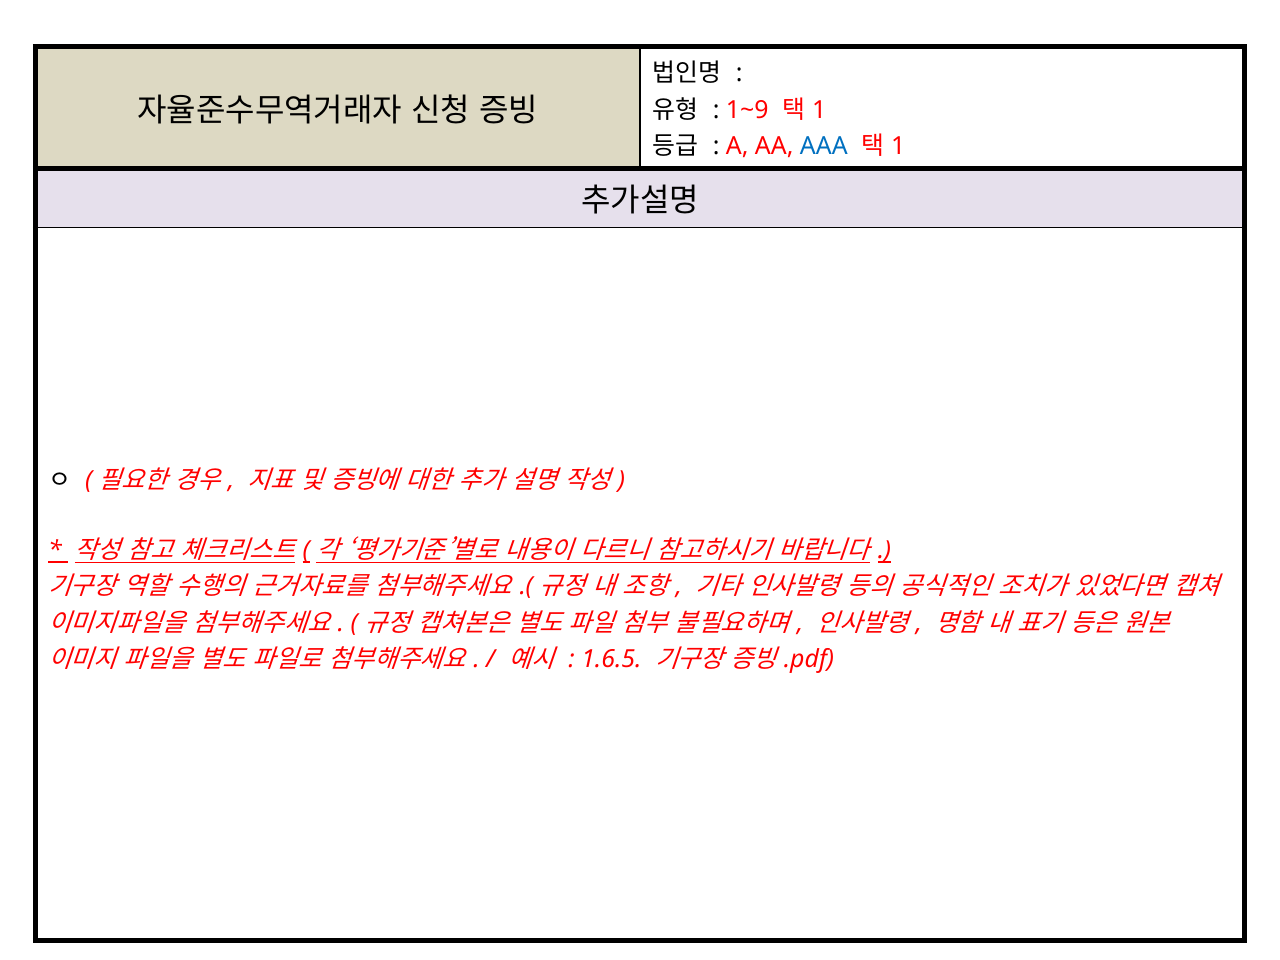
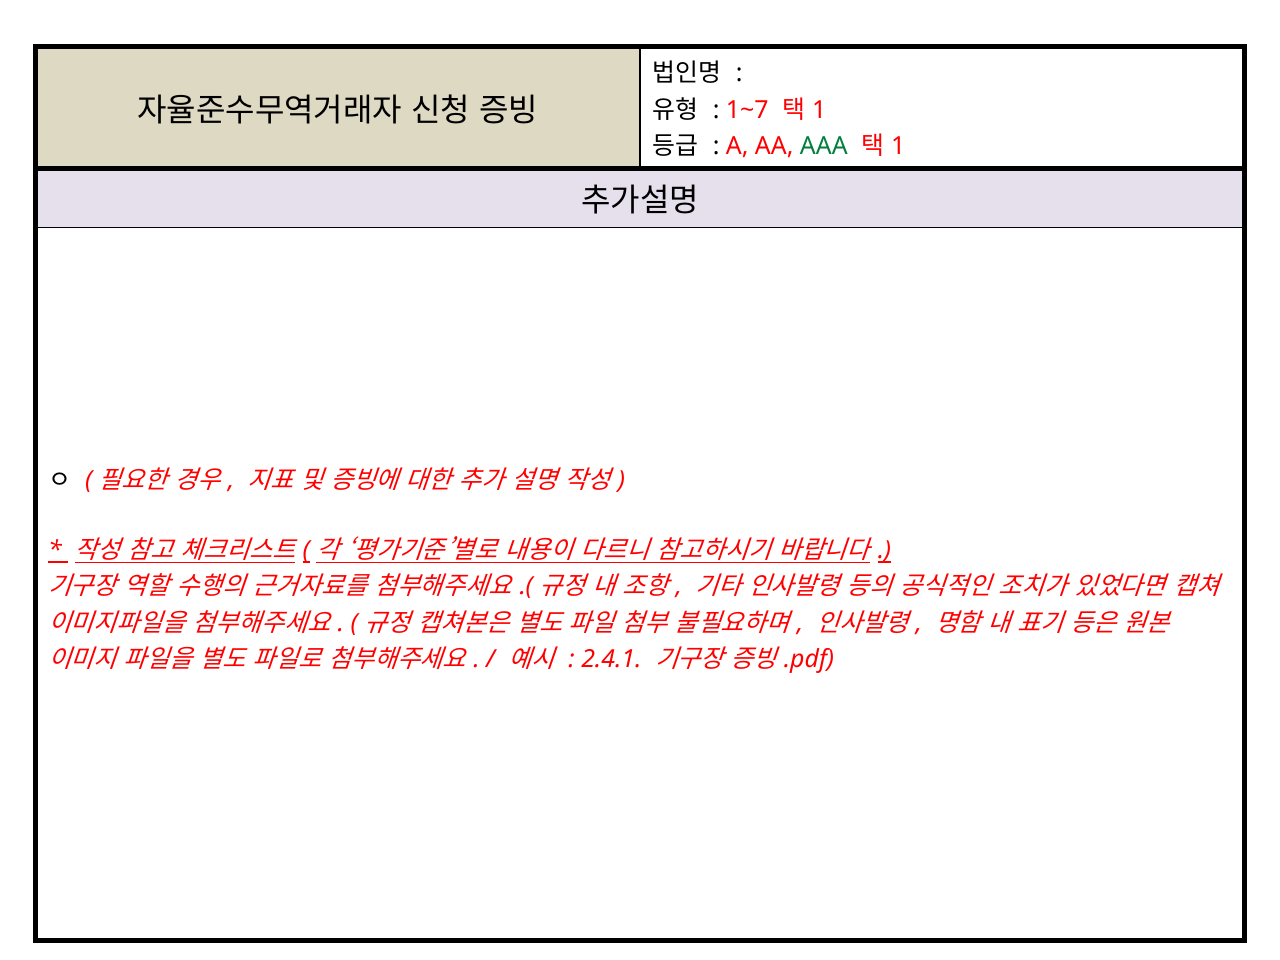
1~9: 1~9 -> 1~7
AAA colour: blue -> green
1.6.5: 1.6.5 -> 2.4.1
